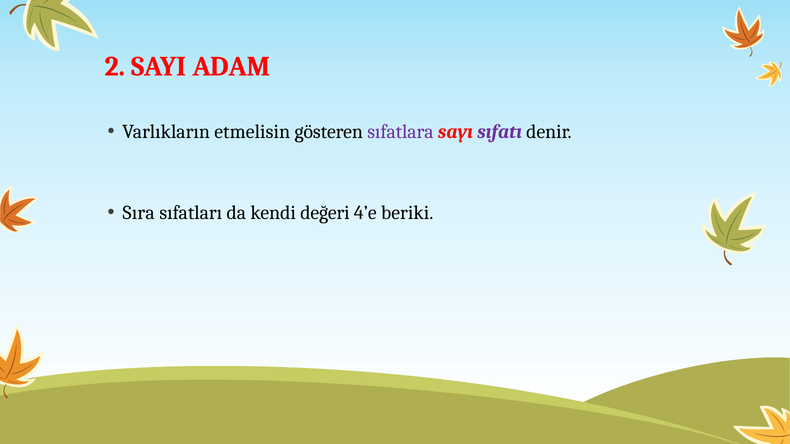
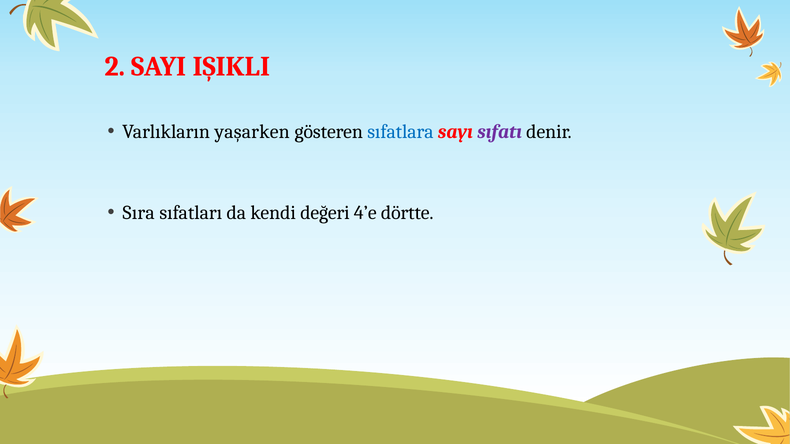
ADAM: ADAM -> IŞIKLI
etmelisin: etmelisin -> yaşarken
sıfatlara colour: purple -> blue
beriki: beriki -> dörtte
